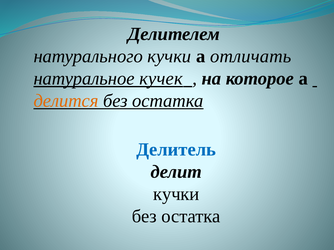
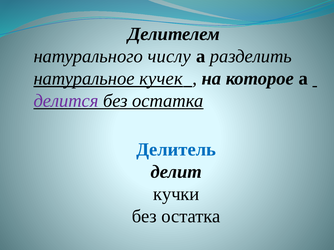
натурального кучки: кучки -> числу
отличать: отличать -> разделить
делится colour: orange -> purple
